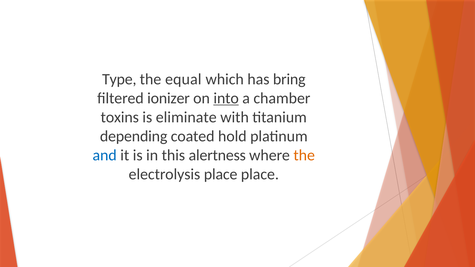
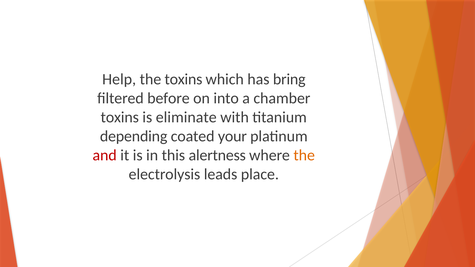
Type: Type -> Help
the equal: equal -> toxins
ionizer: ionizer -> before
into underline: present -> none
hold: hold -> your
and colour: blue -> red
electrolysis place: place -> leads
